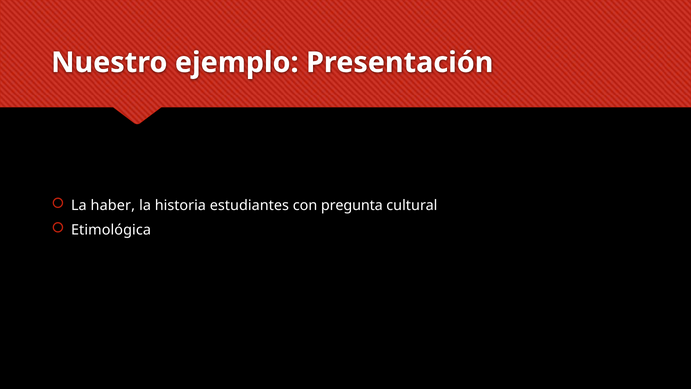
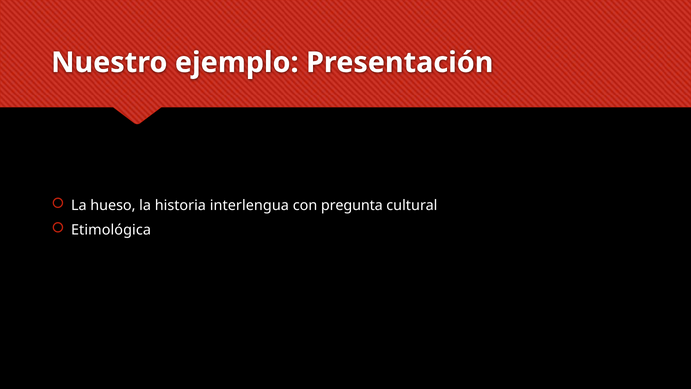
haber: haber -> hueso
estudiantes: estudiantes -> interlengua
